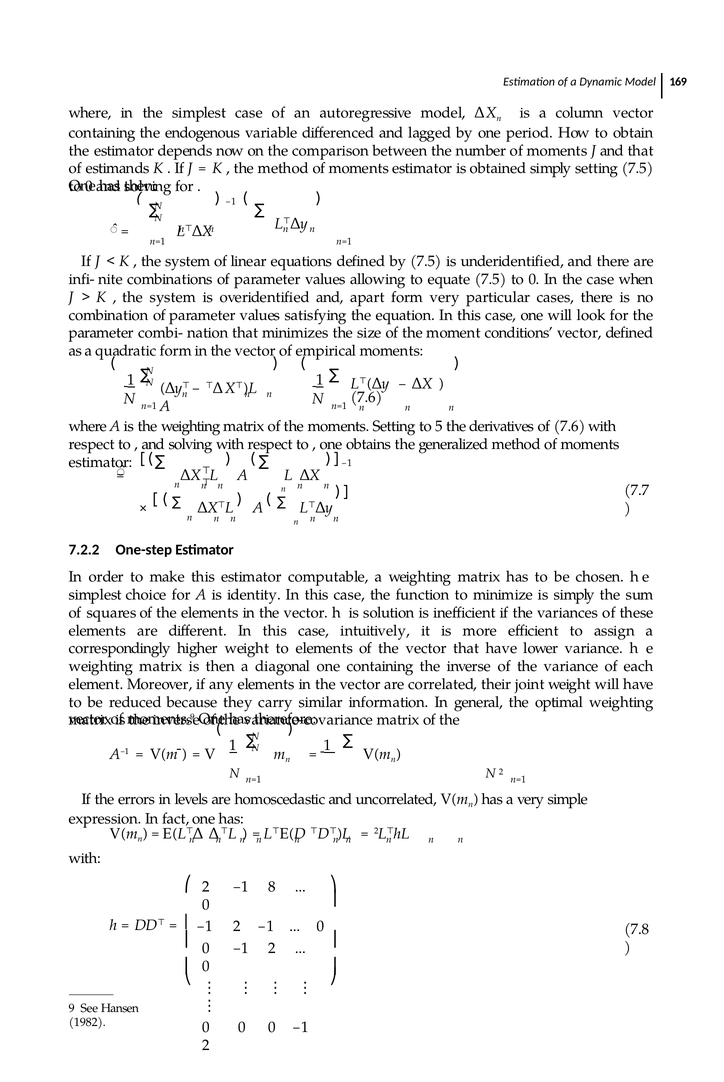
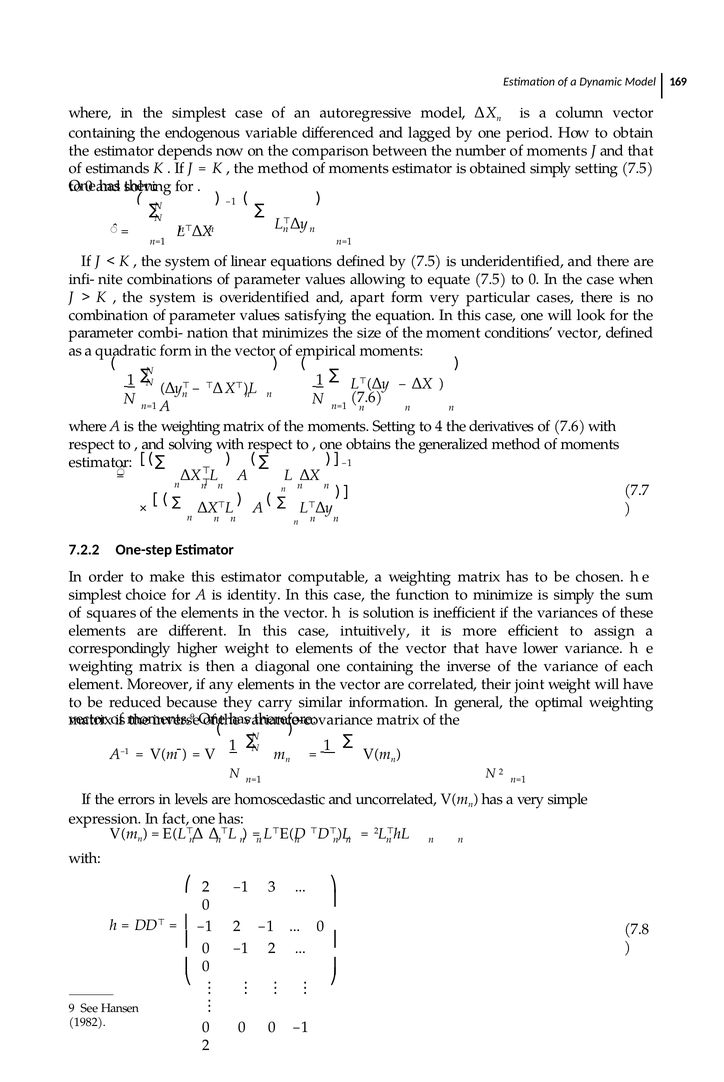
5: 5 -> 4
8: 8 -> 3
